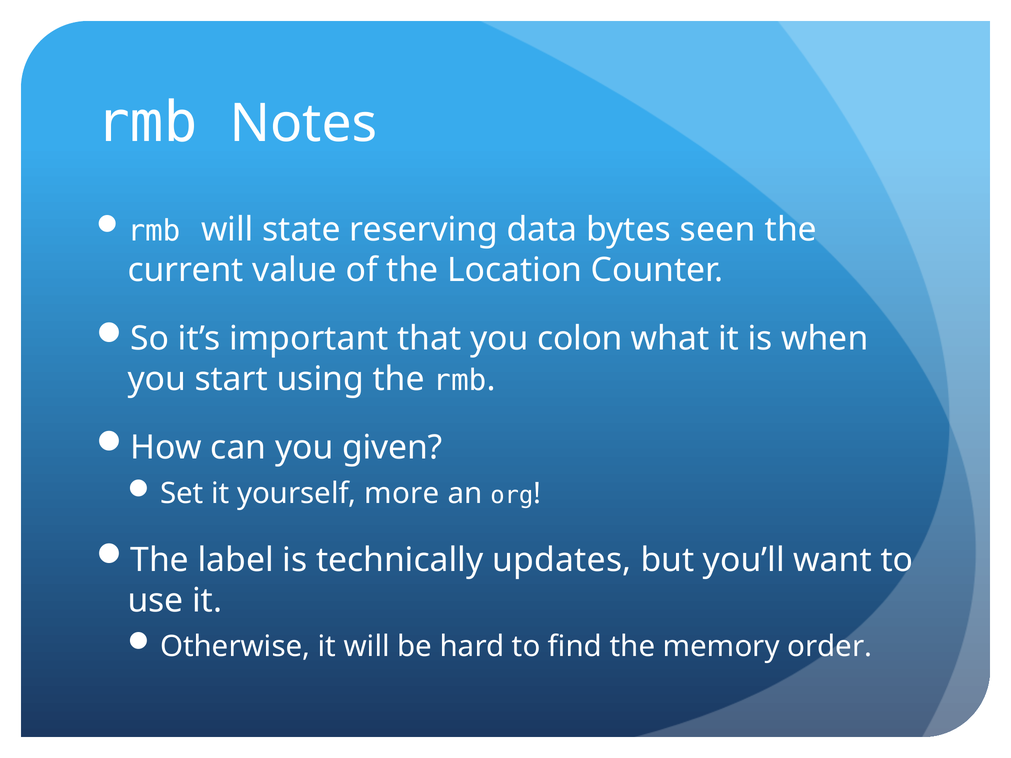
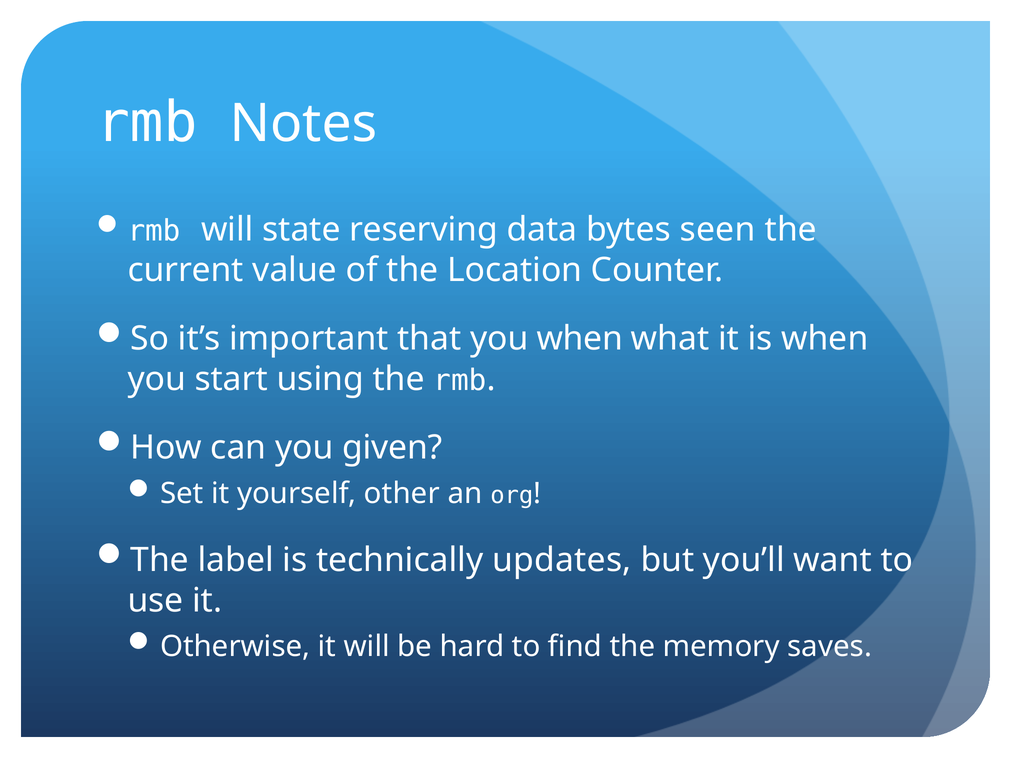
you colon: colon -> when
more: more -> other
order: order -> saves
